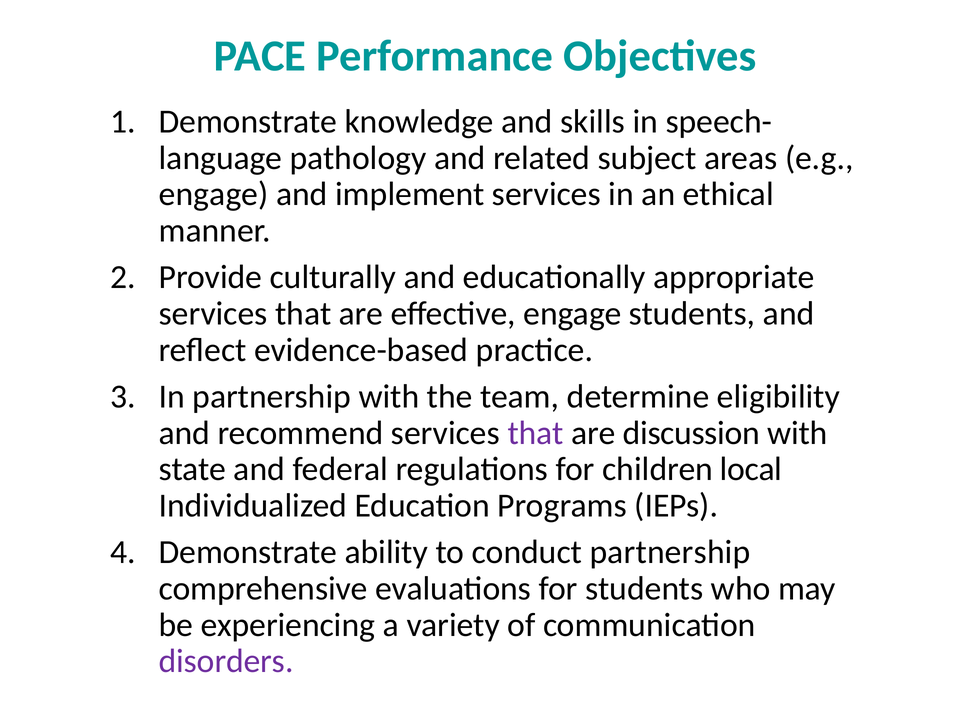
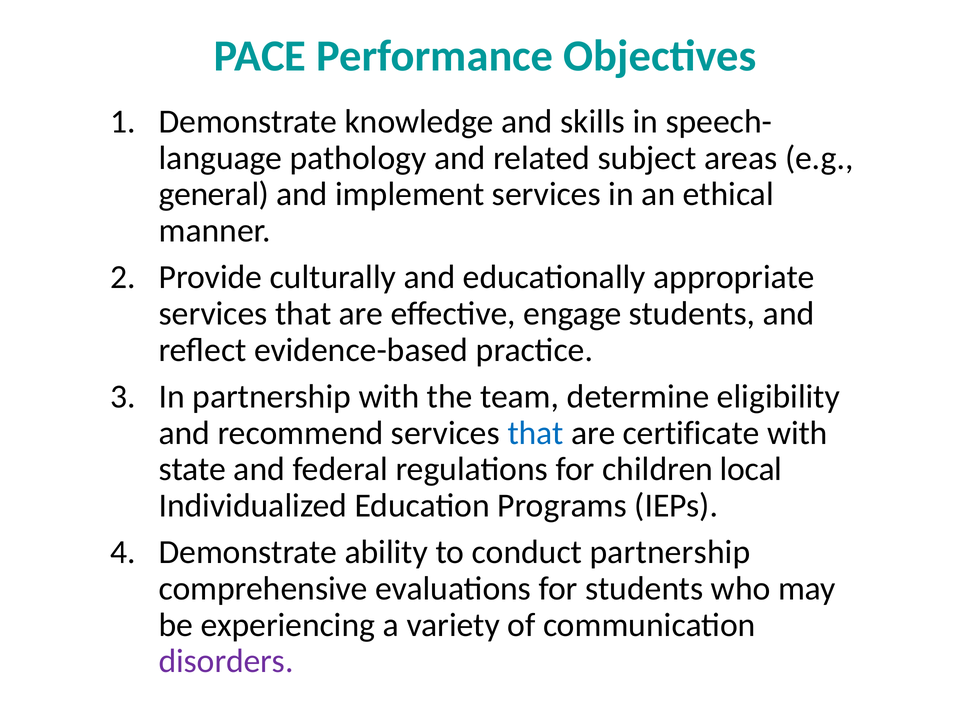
engage at (214, 194): engage -> general
that at (536, 433) colour: purple -> blue
discussion: discussion -> certificate
